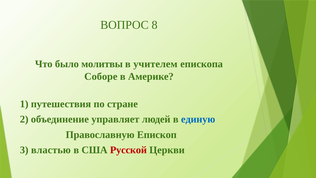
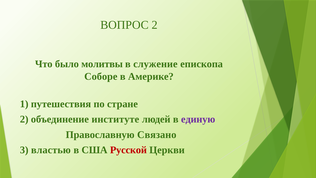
ВОПРОС 8: 8 -> 2
учителем: учителем -> служение
управляет: управляет -> институте
единую colour: blue -> purple
Епископ: Епископ -> Связано
